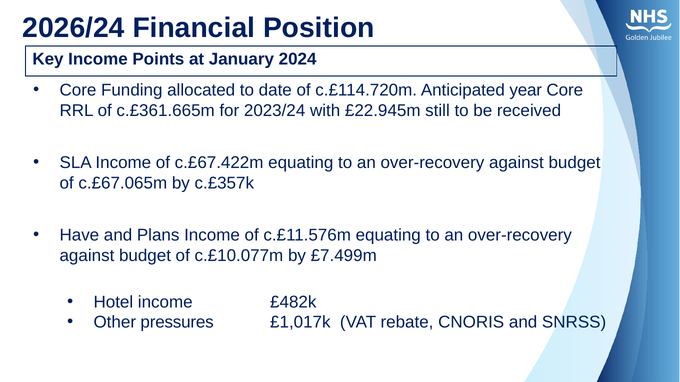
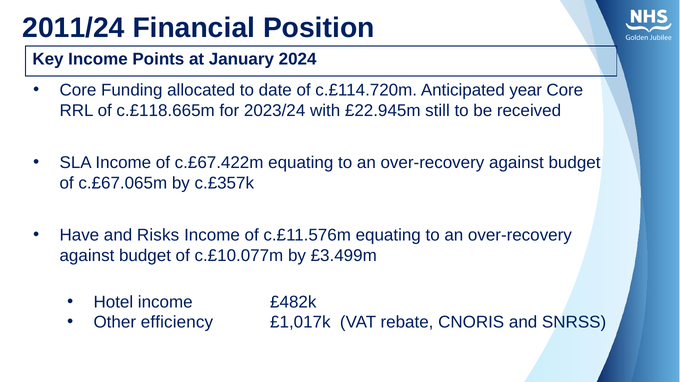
2026/24: 2026/24 -> 2011/24
c.£361.665m: c.£361.665m -> c.£118.665m
Plans: Plans -> Risks
£7.499m: £7.499m -> £3.499m
pressures: pressures -> efficiency
